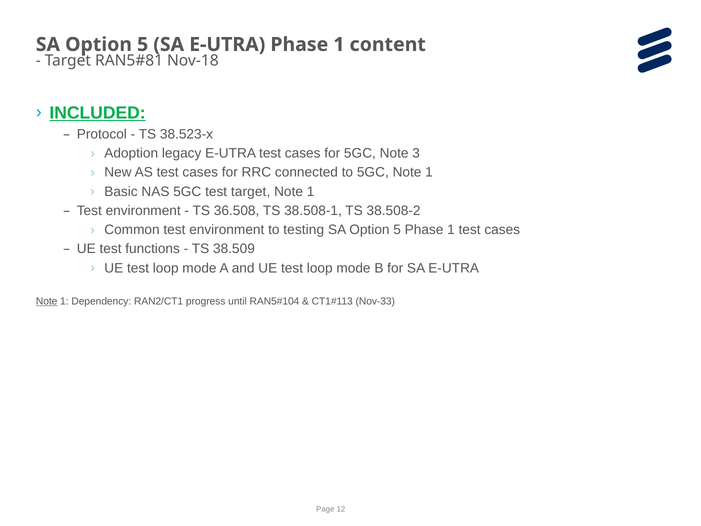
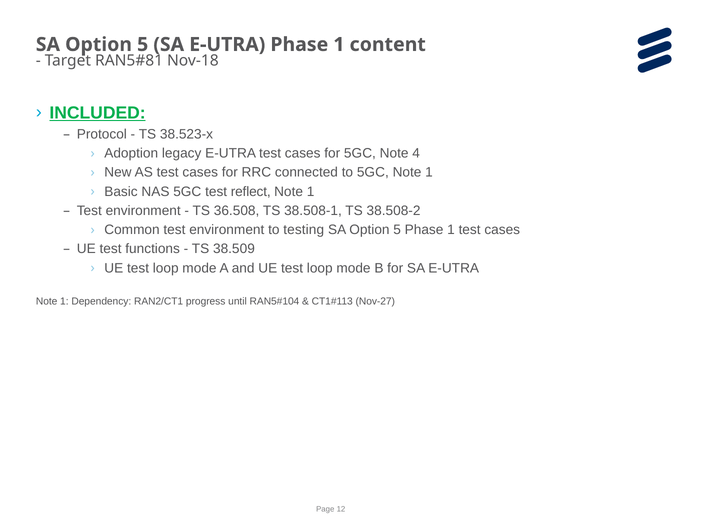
3: 3 -> 4
test target: target -> reflect
Note at (47, 301) underline: present -> none
Nov-33: Nov-33 -> Nov-27
